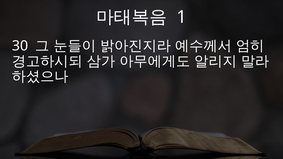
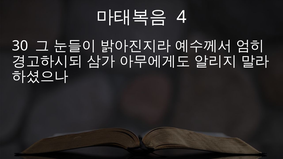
1: 1 -> 4
